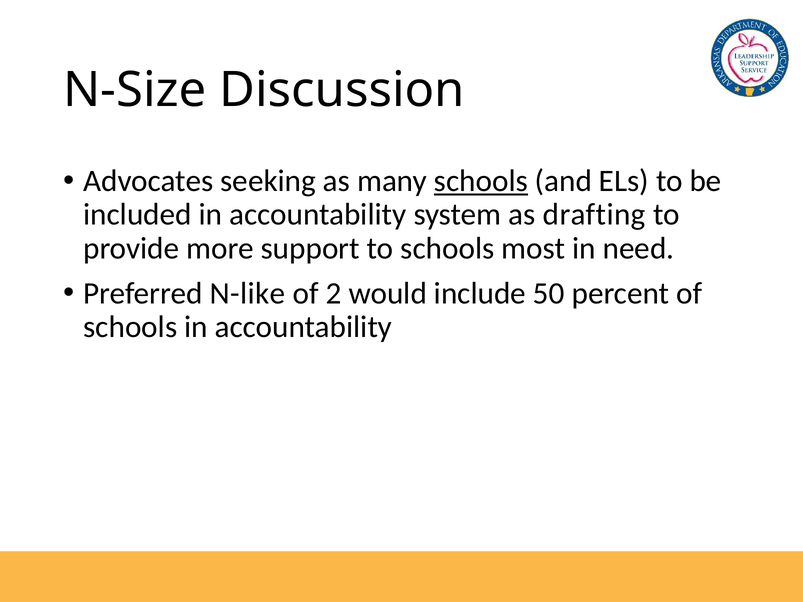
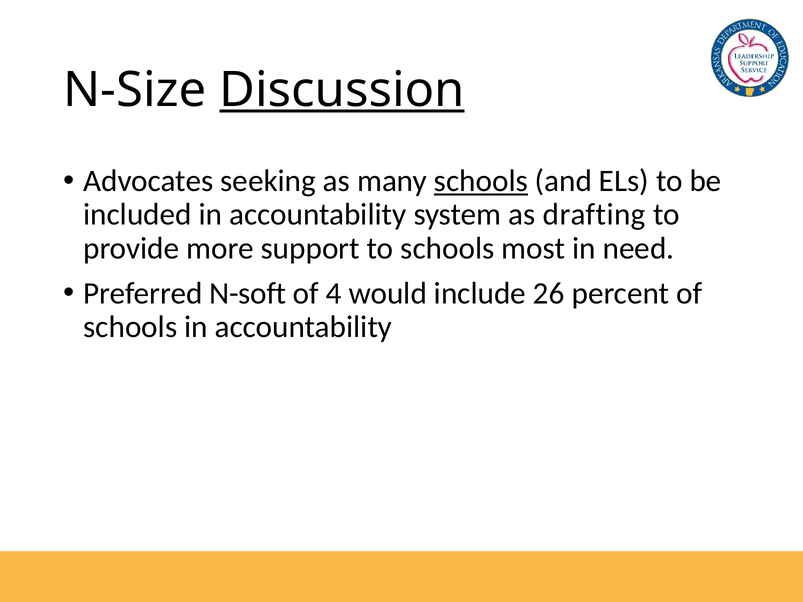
Discussion underline: none -> present
N-like: N-like -> N-soft
2: 2 -> 4
50: 50 -> 26
